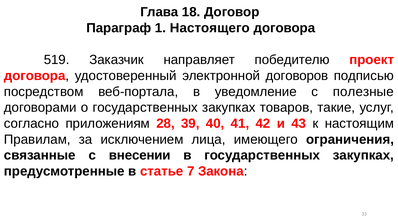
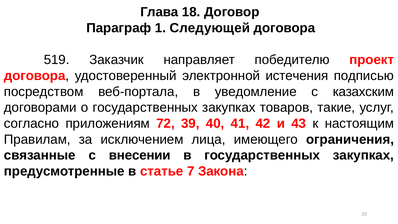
Настоящего: Настоящего -> Следующей
договоров: договоров -> истечения
полезные: полезные -> казахским
28: 28 -> 72
